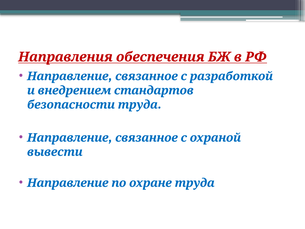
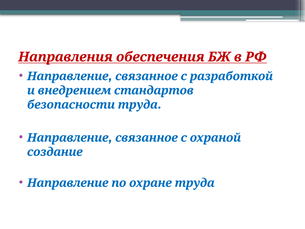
вывести: вывести -> создание
